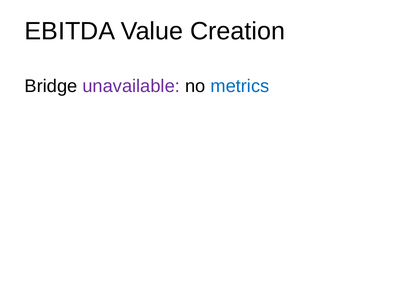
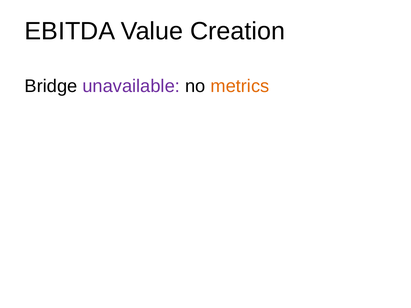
metrics colour: blue -> orange
